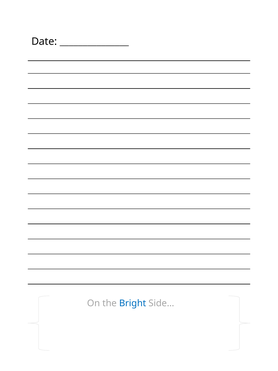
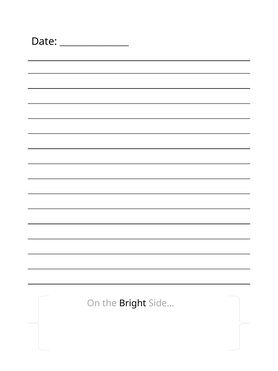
Bright colour: blue -> black
